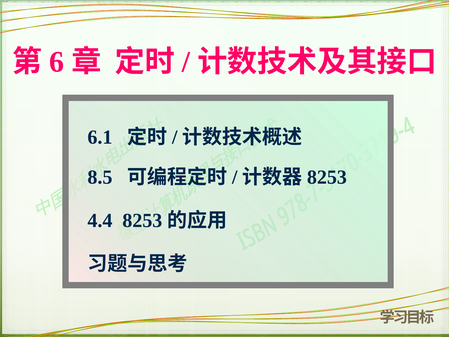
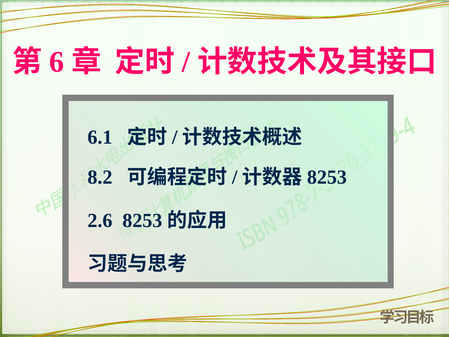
8.5: 8.5 -> 8.2
4.4: 4.4 -> 2.6
